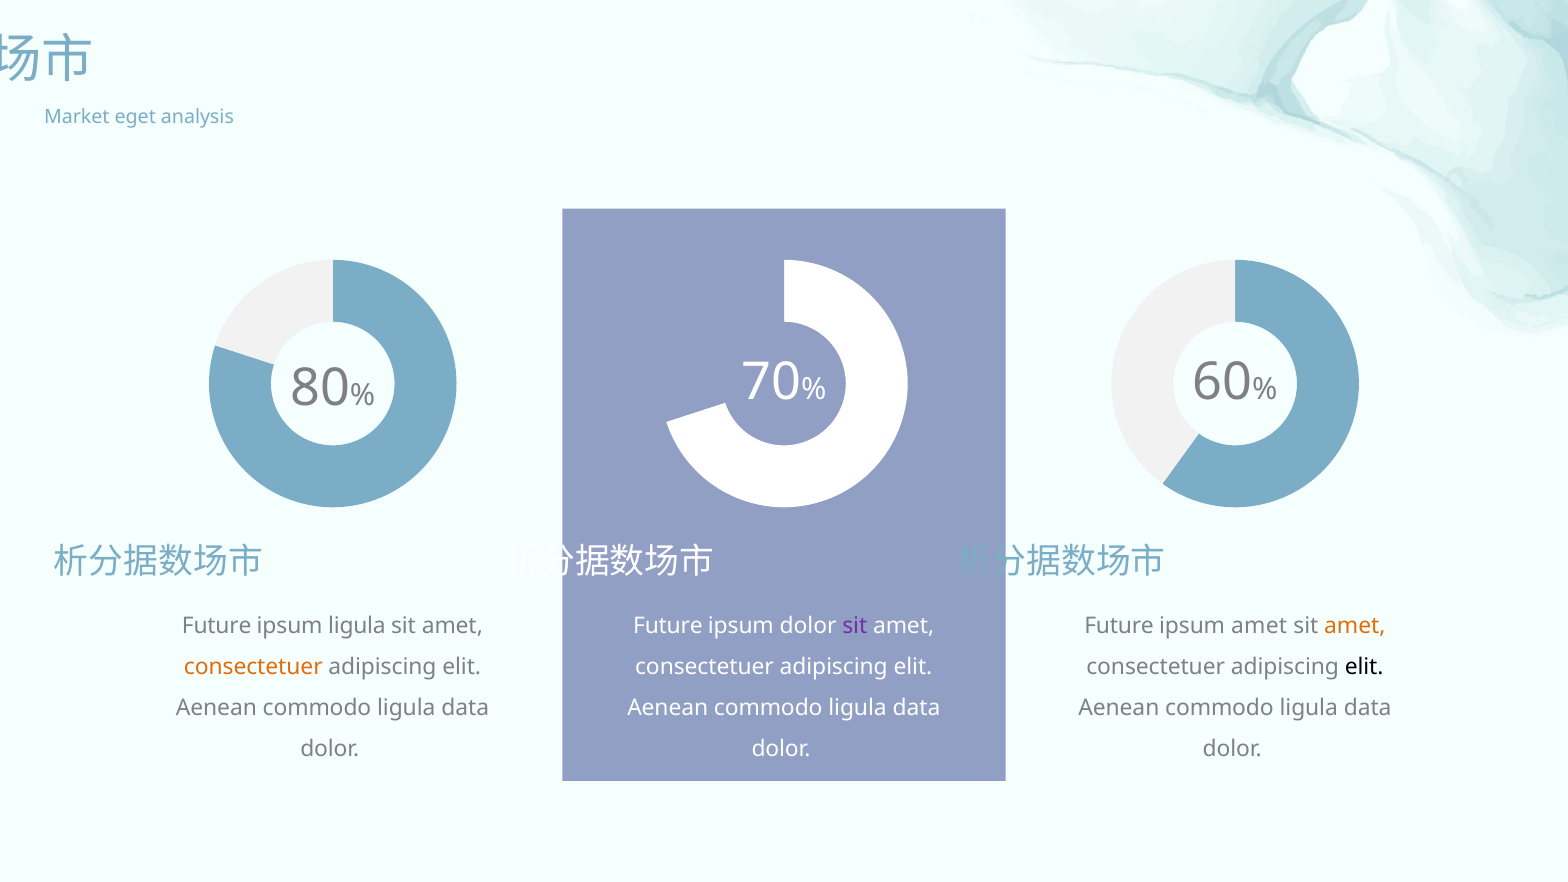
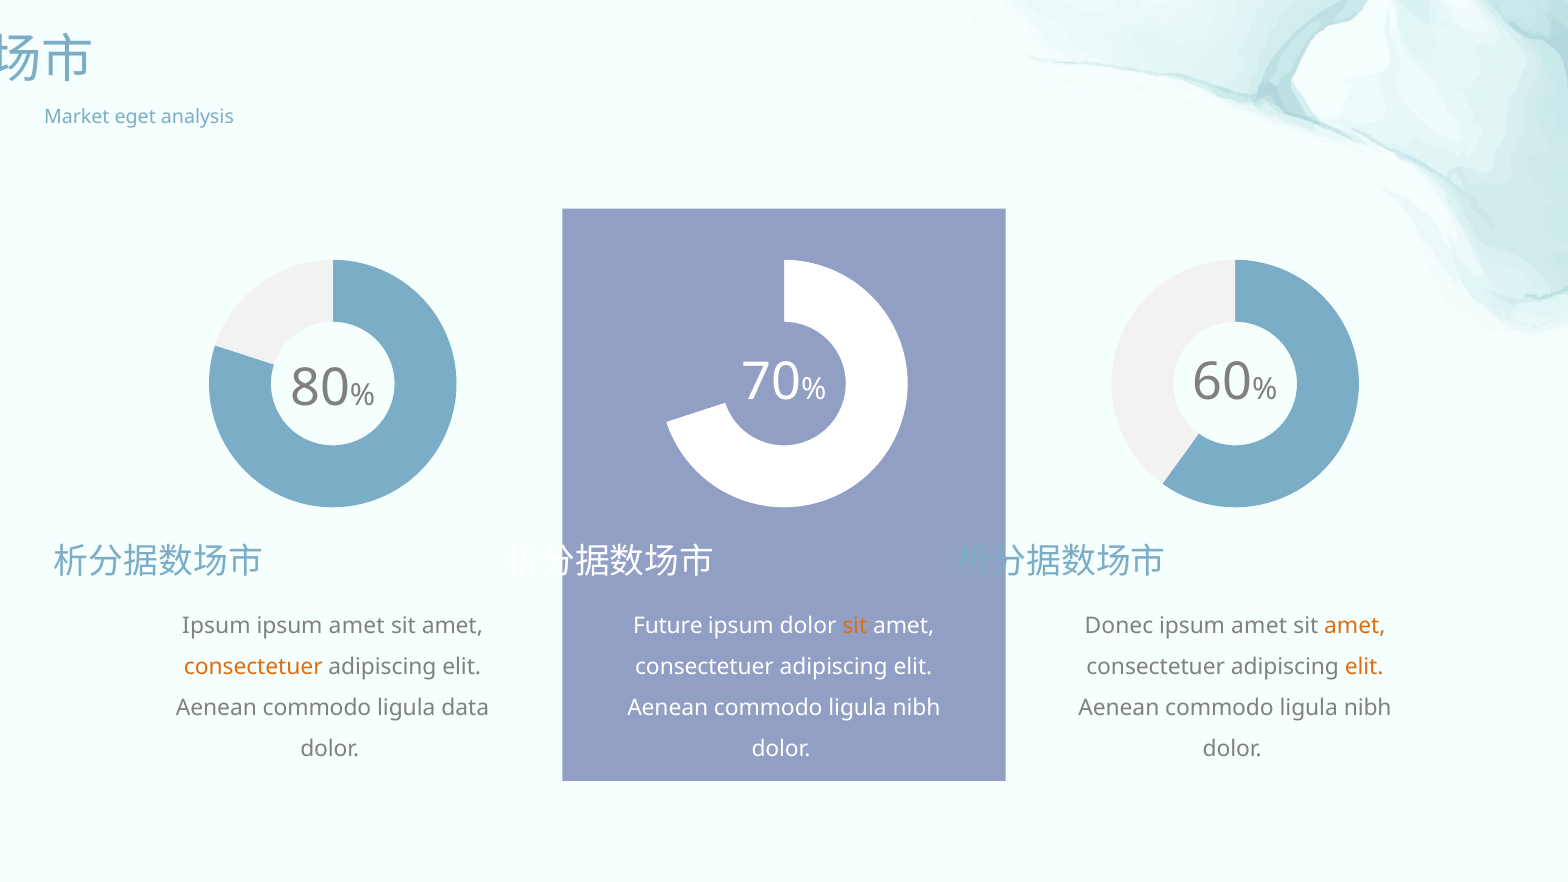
Future at (217, 626): Future -> Ipsum
ligula at (357, 626): ligula -> amet
sit at (855, 626) colour: purple -> orange
Future at (1119, 626): Future -> Donec
elit at (1364, 667) colour: black -> orange
data at (916, 708): data -> nibh
data at (1368, 708): data -> nibh
